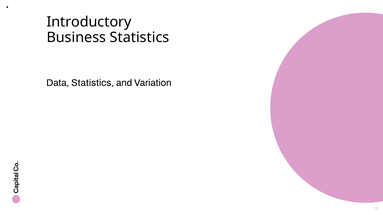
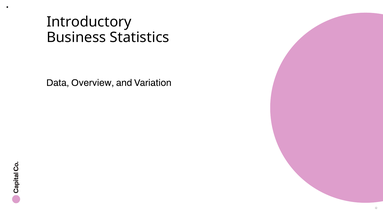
Data Statistics: Statistics -> Overview
